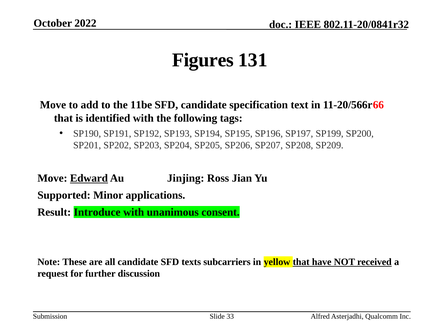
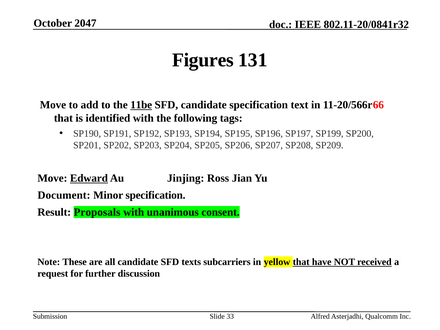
2022: 2022 -> 2047
11be underline: none -> present
Supported: Supported -> Document
Minor applications: applications -> specification
Introduce: Introduce -> Proposals
